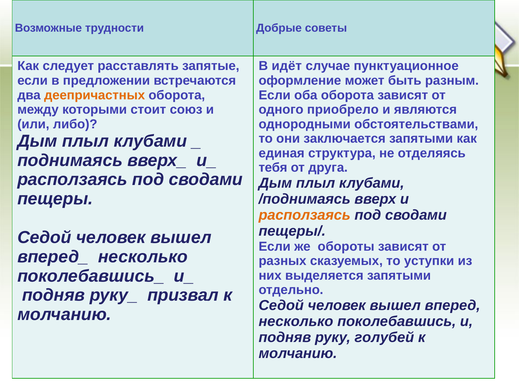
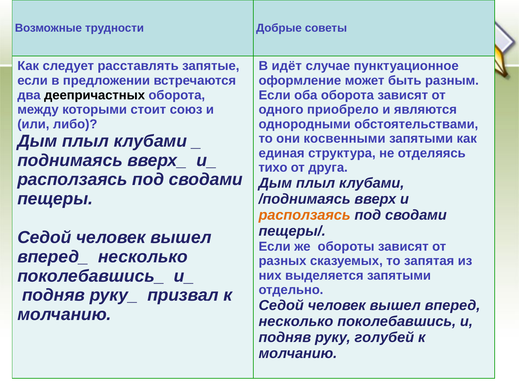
деепричастных colour: orange -> black
заключается: заключается -> косвенными
тебя: тебя -> тихо
уступки: уступки -> запятая
